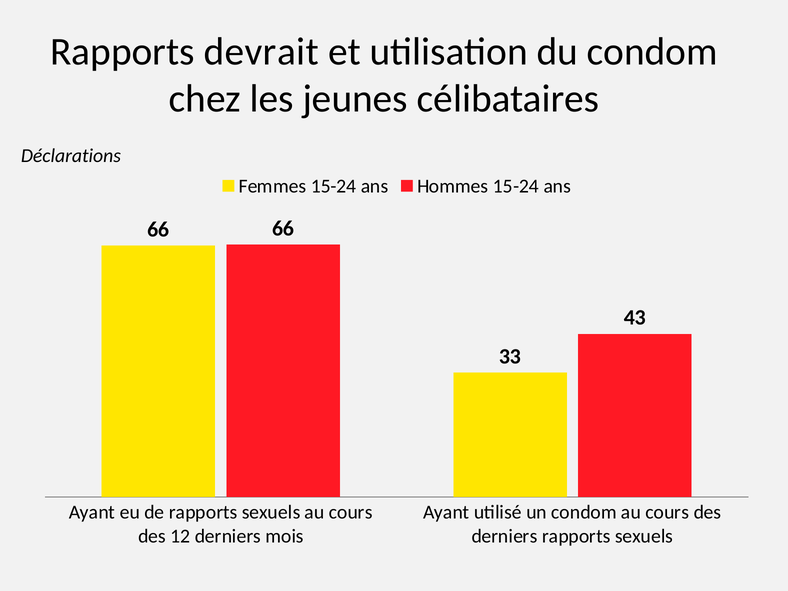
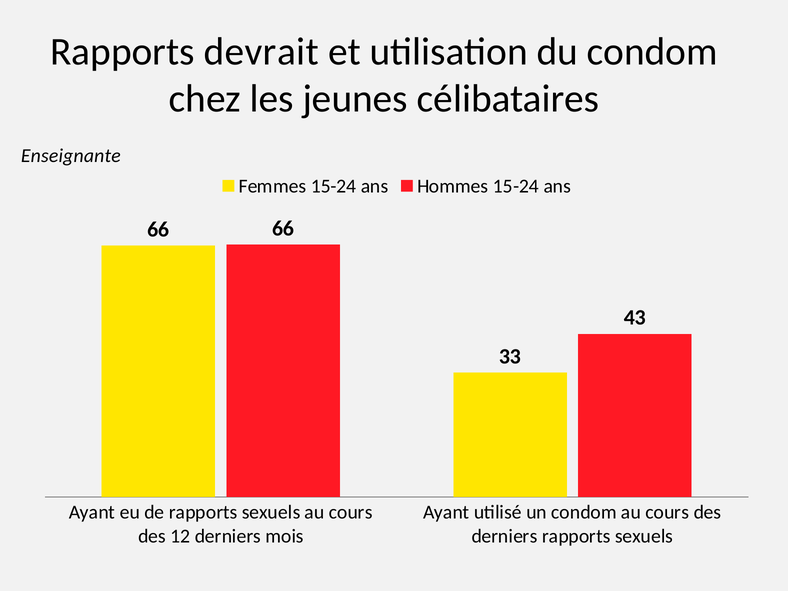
Déclarations: Déclarations -> Enseignante
